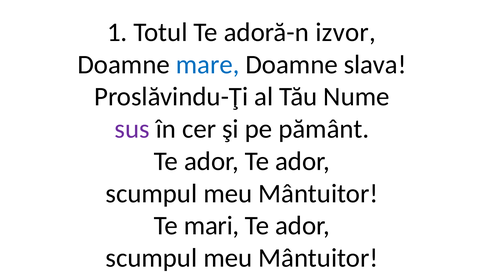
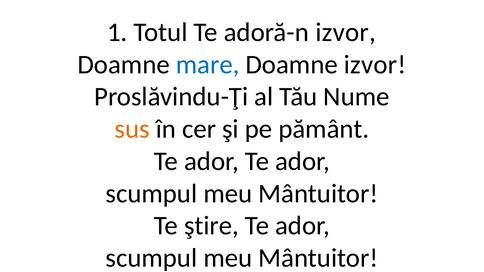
Doamne slava: slava -> izvor
sus colour: purple -> orange
mari: mari -> ştire
